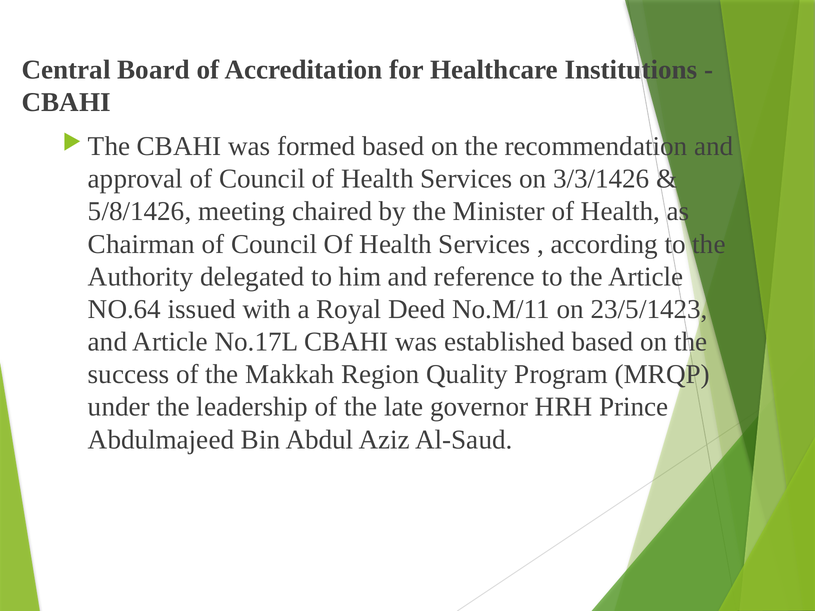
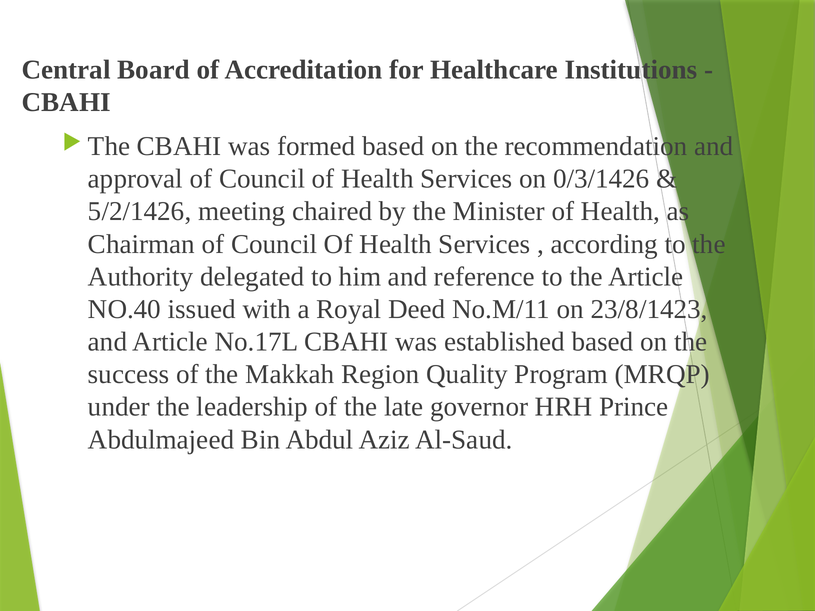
3/3/1426: 3/3/1426 -> 0/3/1426
5/8/1426: 5/8/1426 -> 5/2/1426
NO.64: NO.64 -> NO.40
23/5/1423: 23/5/1423 -> 23/8/1423
